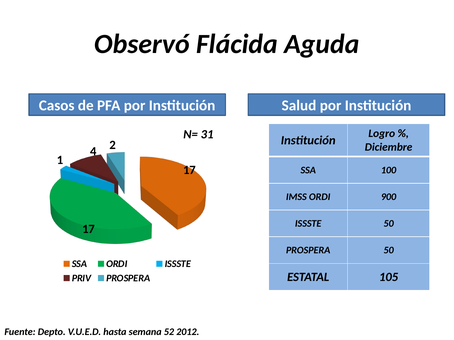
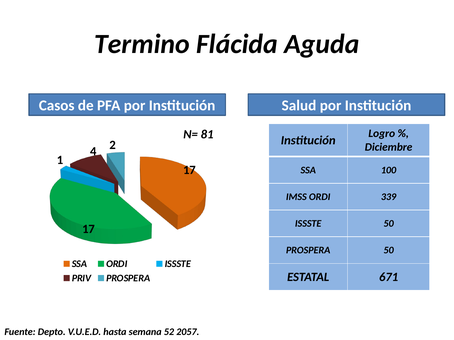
Observó: Observó -> Termino
31: 31 -> 81
900: 900 -> 339
105: 105 -> 671
2012: 2012 -> 2057
